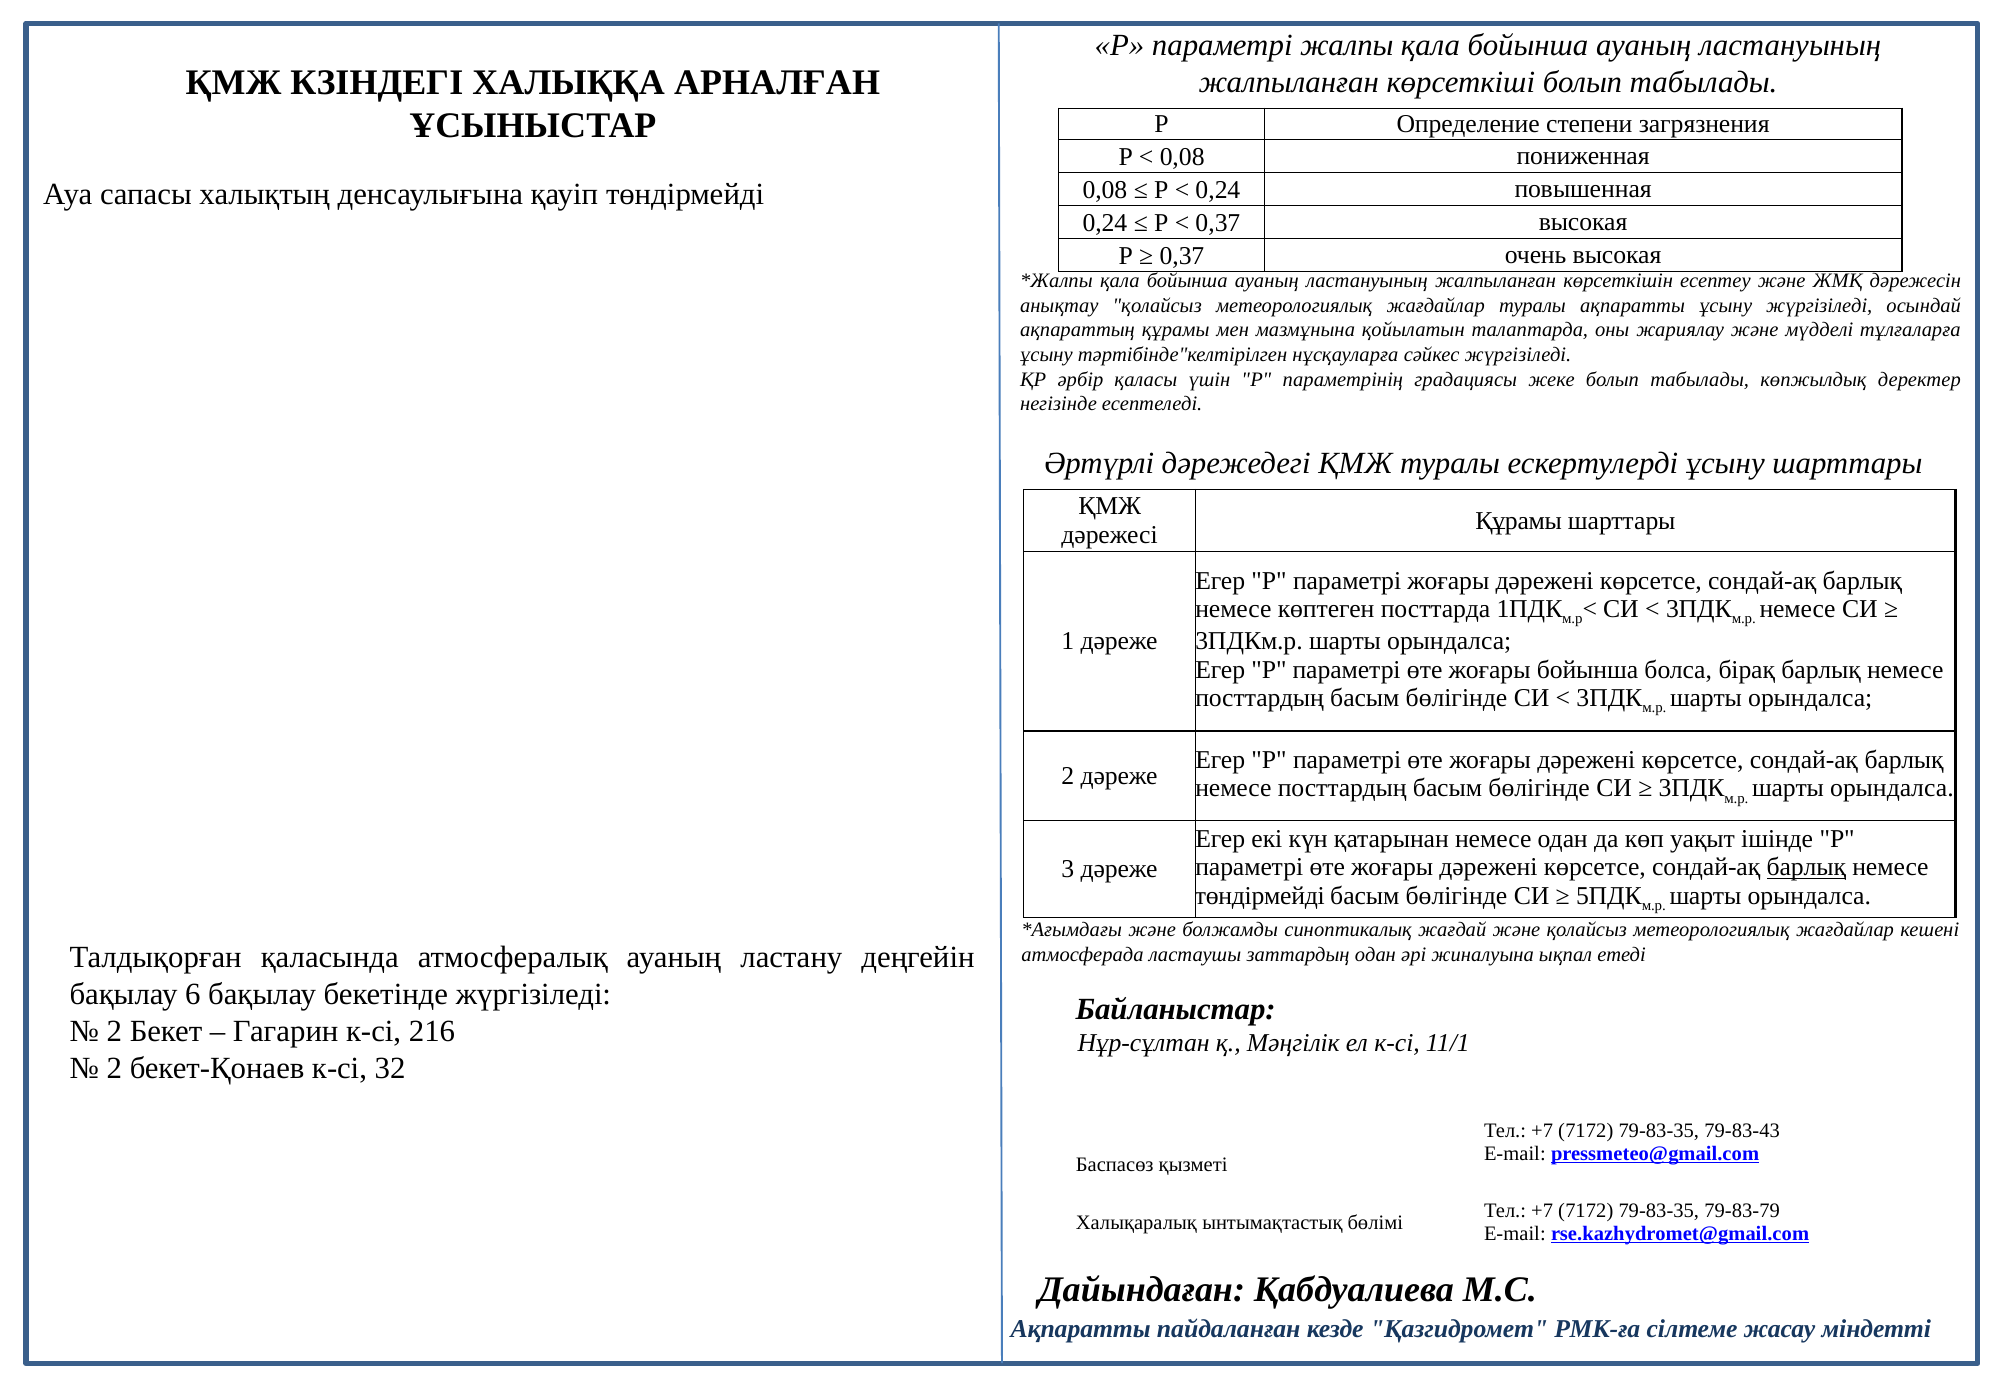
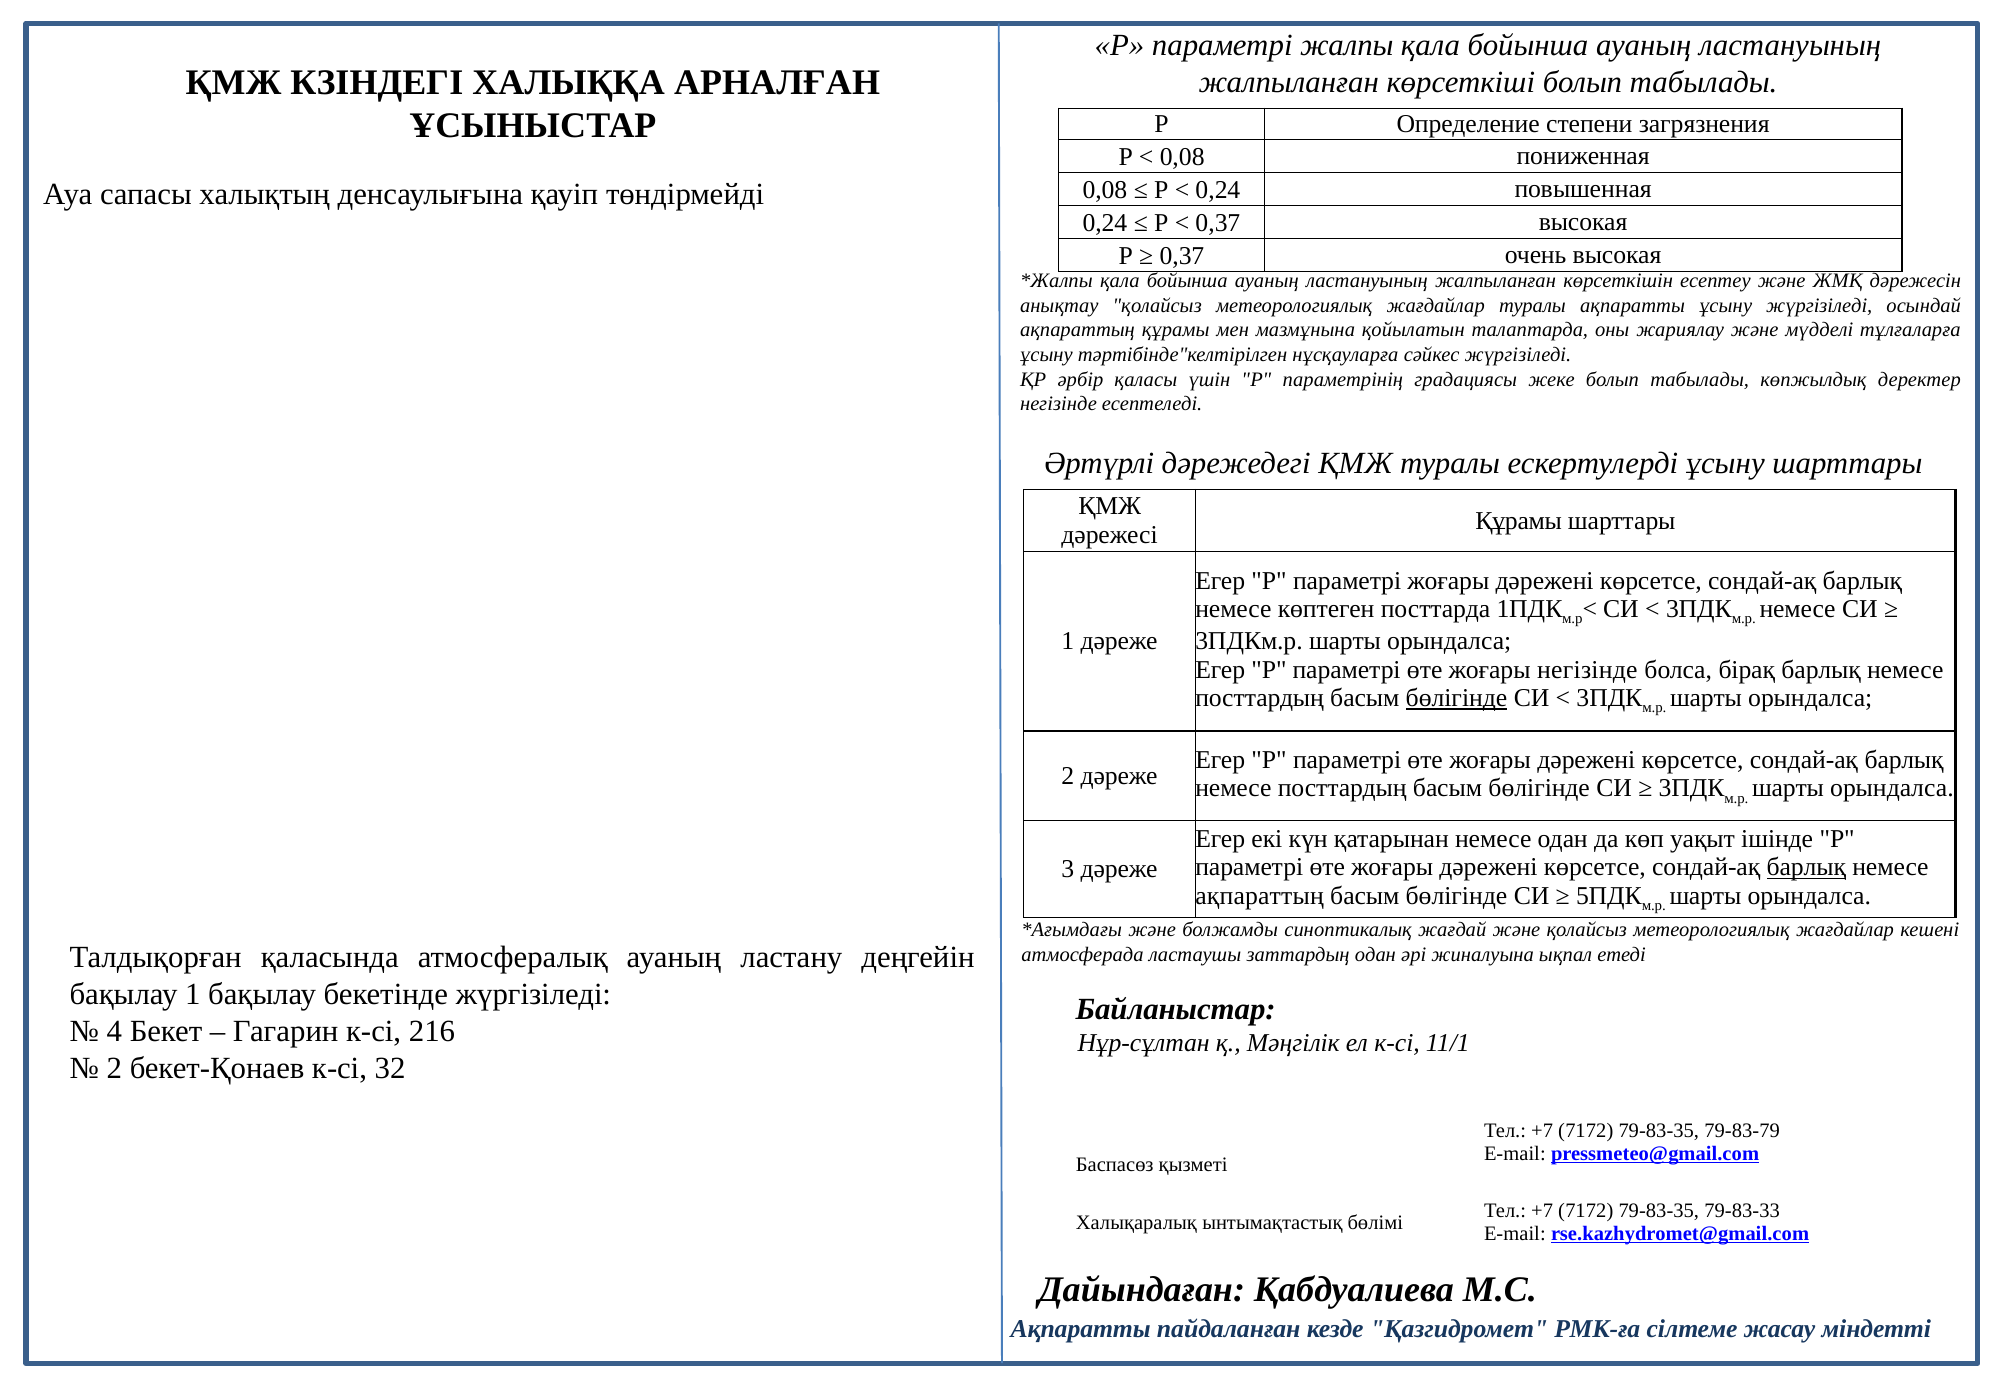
жоғары бойынша: бойынша -> негізінде
бөлігінде at (1456, 698) underline: none -> present
төндірмейді at (1260, 896): төндірмейді -> ақпараттың
бақылау 6: 6 -> 1
2 at (114, 1032): 2 -> 4
79-83-43: 79-83-43 -> 79-83-79
79-83-79: 79-83-79 -> 79-83-33
